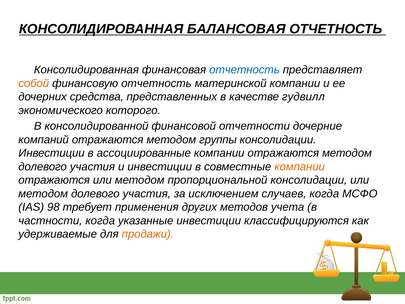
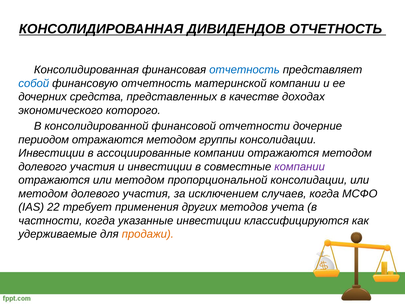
БАЛАНСОВАЯ: БАЛАНСОВАЯ -> ДИВИДЕНДОВ
собой colour: orange -> blue
гудвилл: гудвилл -> доходах
компаний: компаний -> периодом
компании at (300, 167) colour: orange -> purple
98: 98 -> 22
